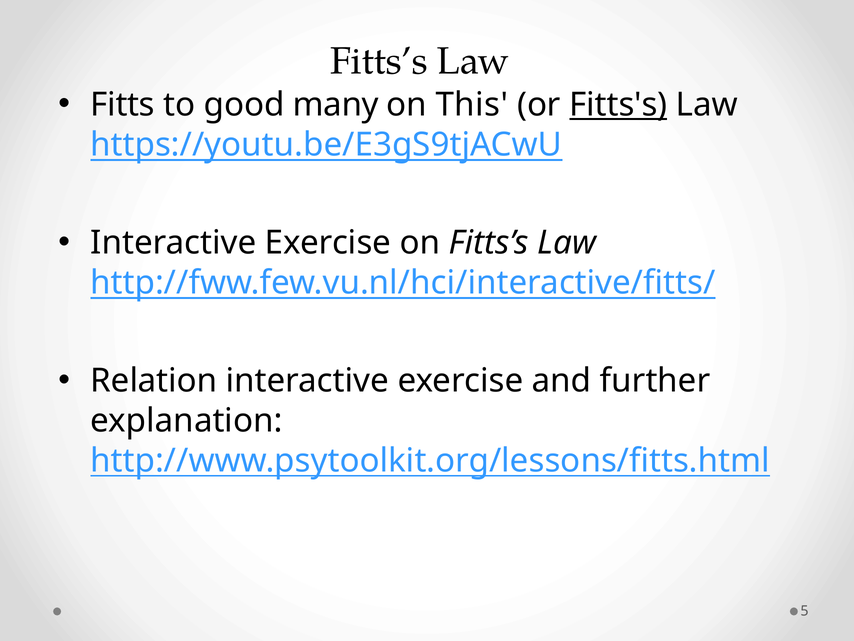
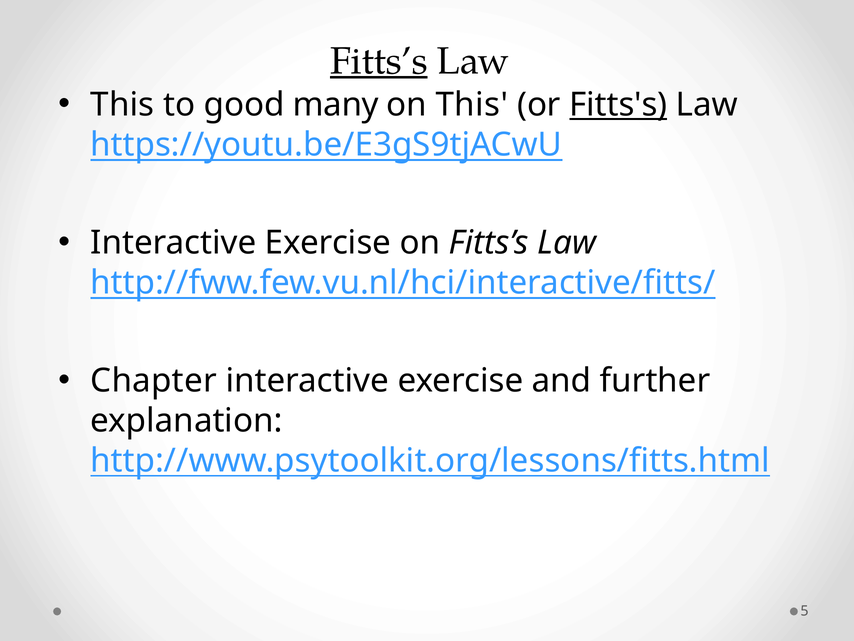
Fitts’s at (379, 61) underline: none -> present
Fitts at (123, 105): Fitts -> This
Relation: Relation -> Chapter
